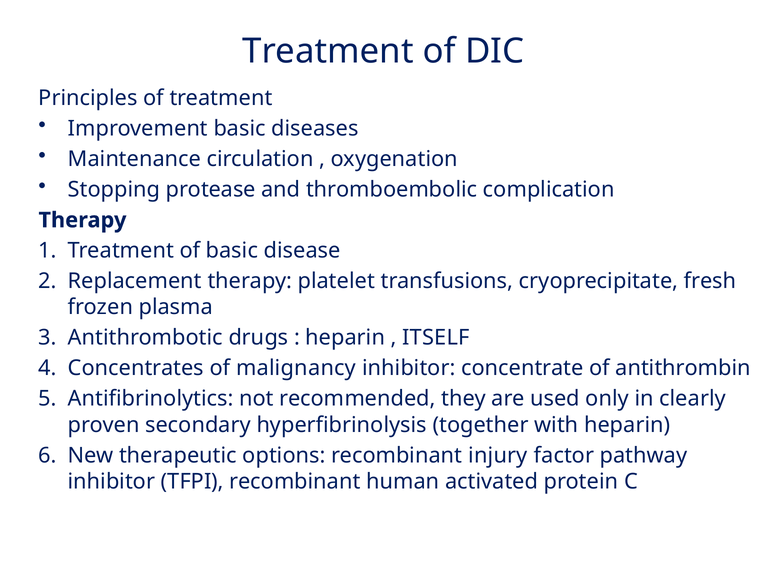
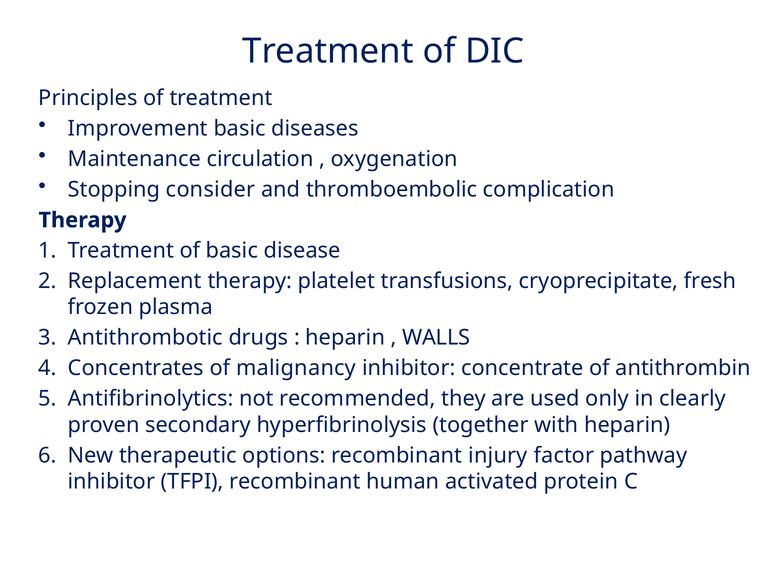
protease: protease -> consider
ITSELF: ITSELF -> WALLS
